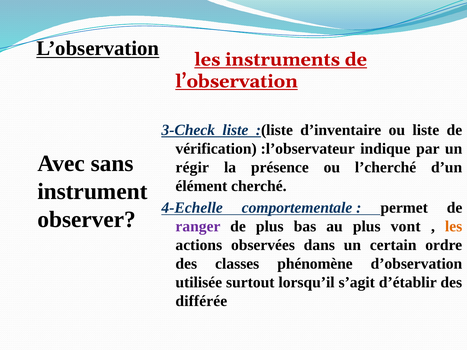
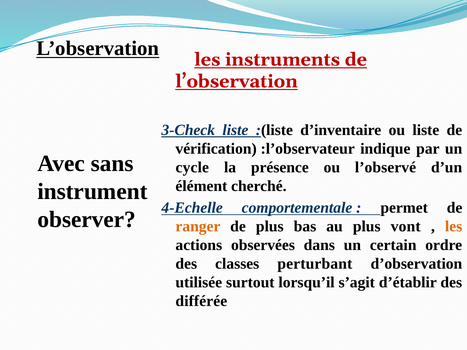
régir: régir -> cycle
l’cherché: l’cherché -> l’observé
ranger colour: purple -> orange
phénomène: phénomène -> perturbant
